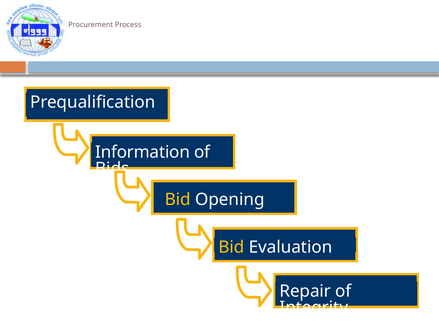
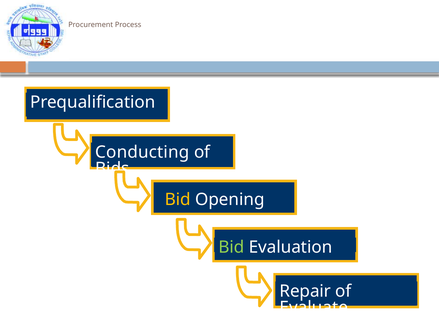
Information: Information -> Conducting
Bid at (231, 247) colour: yellow -> light green
Integrity: Integrity -> Evaluate
